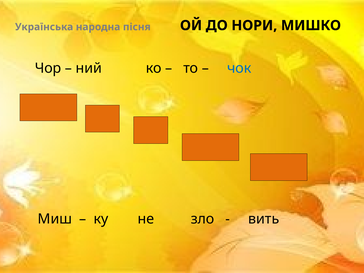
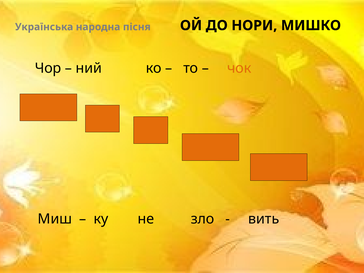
чок colour: blue -> orange
